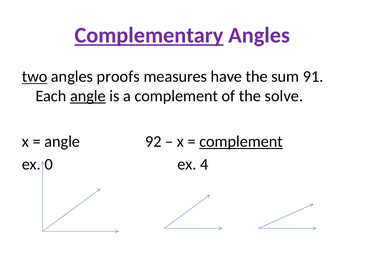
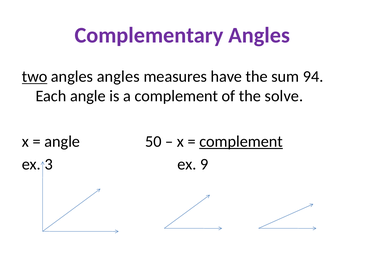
Complementary underline: present -> none
angles proofs: proofs -> angles
91: 91 -> 94
angle at (88, 96) underline: present -> none
92: 92 -> 50
0: 0 -> 3
4: 4 -> 9
